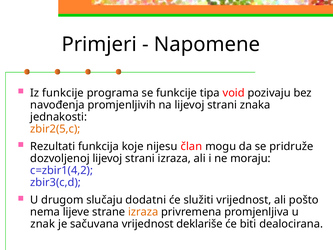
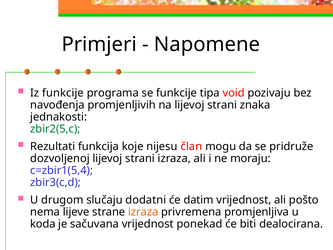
zbir2(5,c colour: orange -> green
c=zbir1(4,2: c=zbir1(4,2 -> c=zbir1(5,4
služiti: služiti -> datim
znak: znak -> koda
deklariše: deklariše -> ponekad
